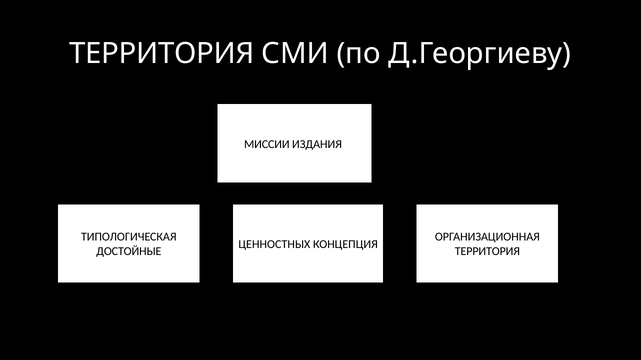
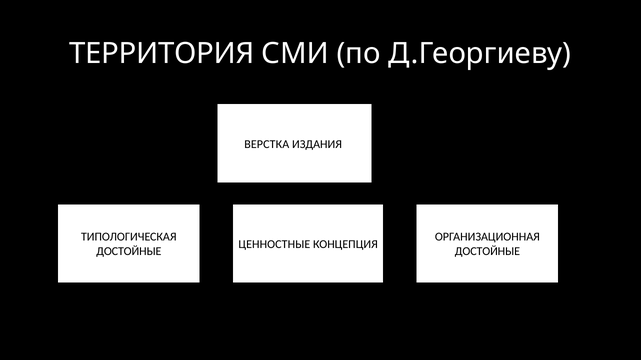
МИССИИ: МИССИИ -> ВЕРСТКА
ЦЕННОСТНЫХ: ЦЕННОСТНЫХ -> ЦЕННОСТНЫЕ
ТЕРРИТОРИЯ at (487, 252): ТЕРРИТОРИЯ -> ДОСТОЙНЫЕ
